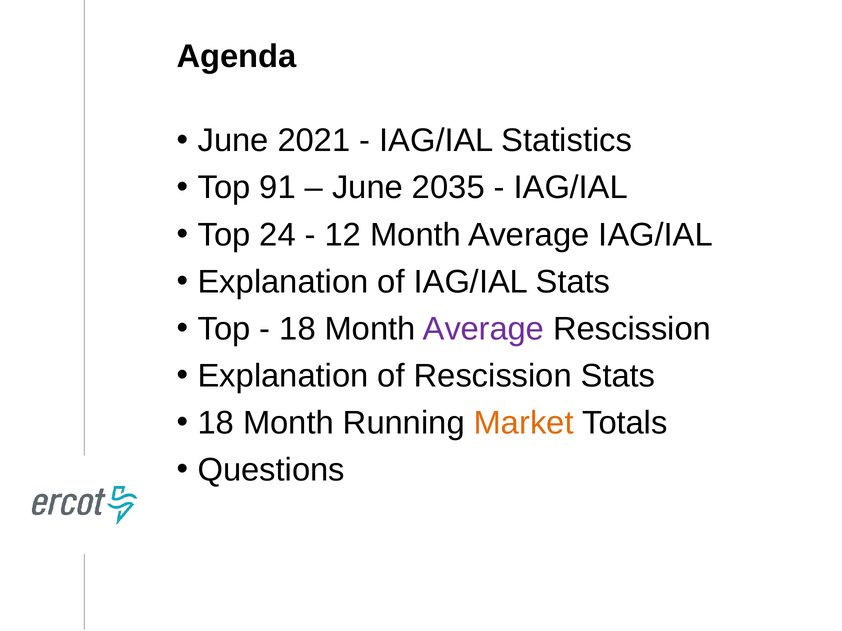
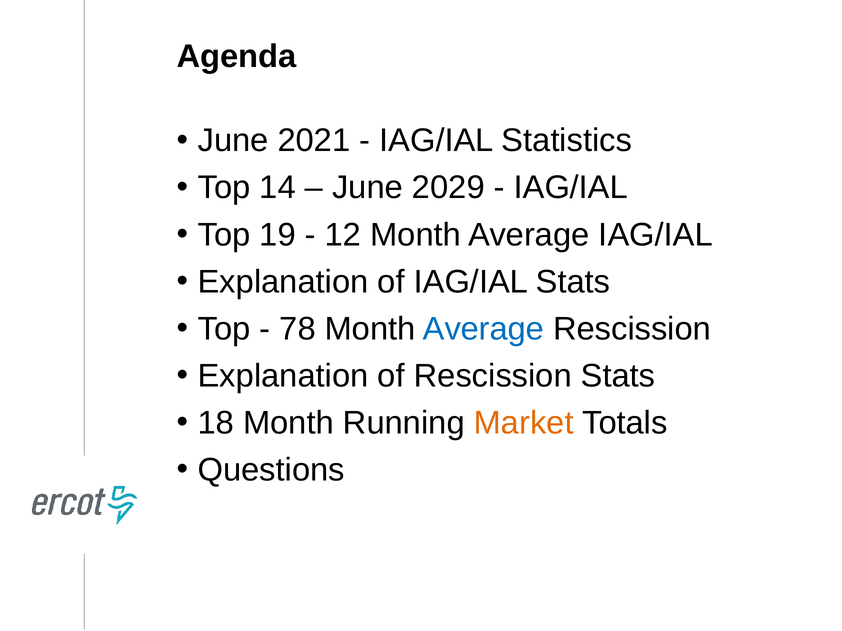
91: 91 -> 14
2035: 2035 -> 2029
24: 24 -> 19
18 at (298, 329): 18 -> 78
Average at (484, 329) colour: purple -> blue
